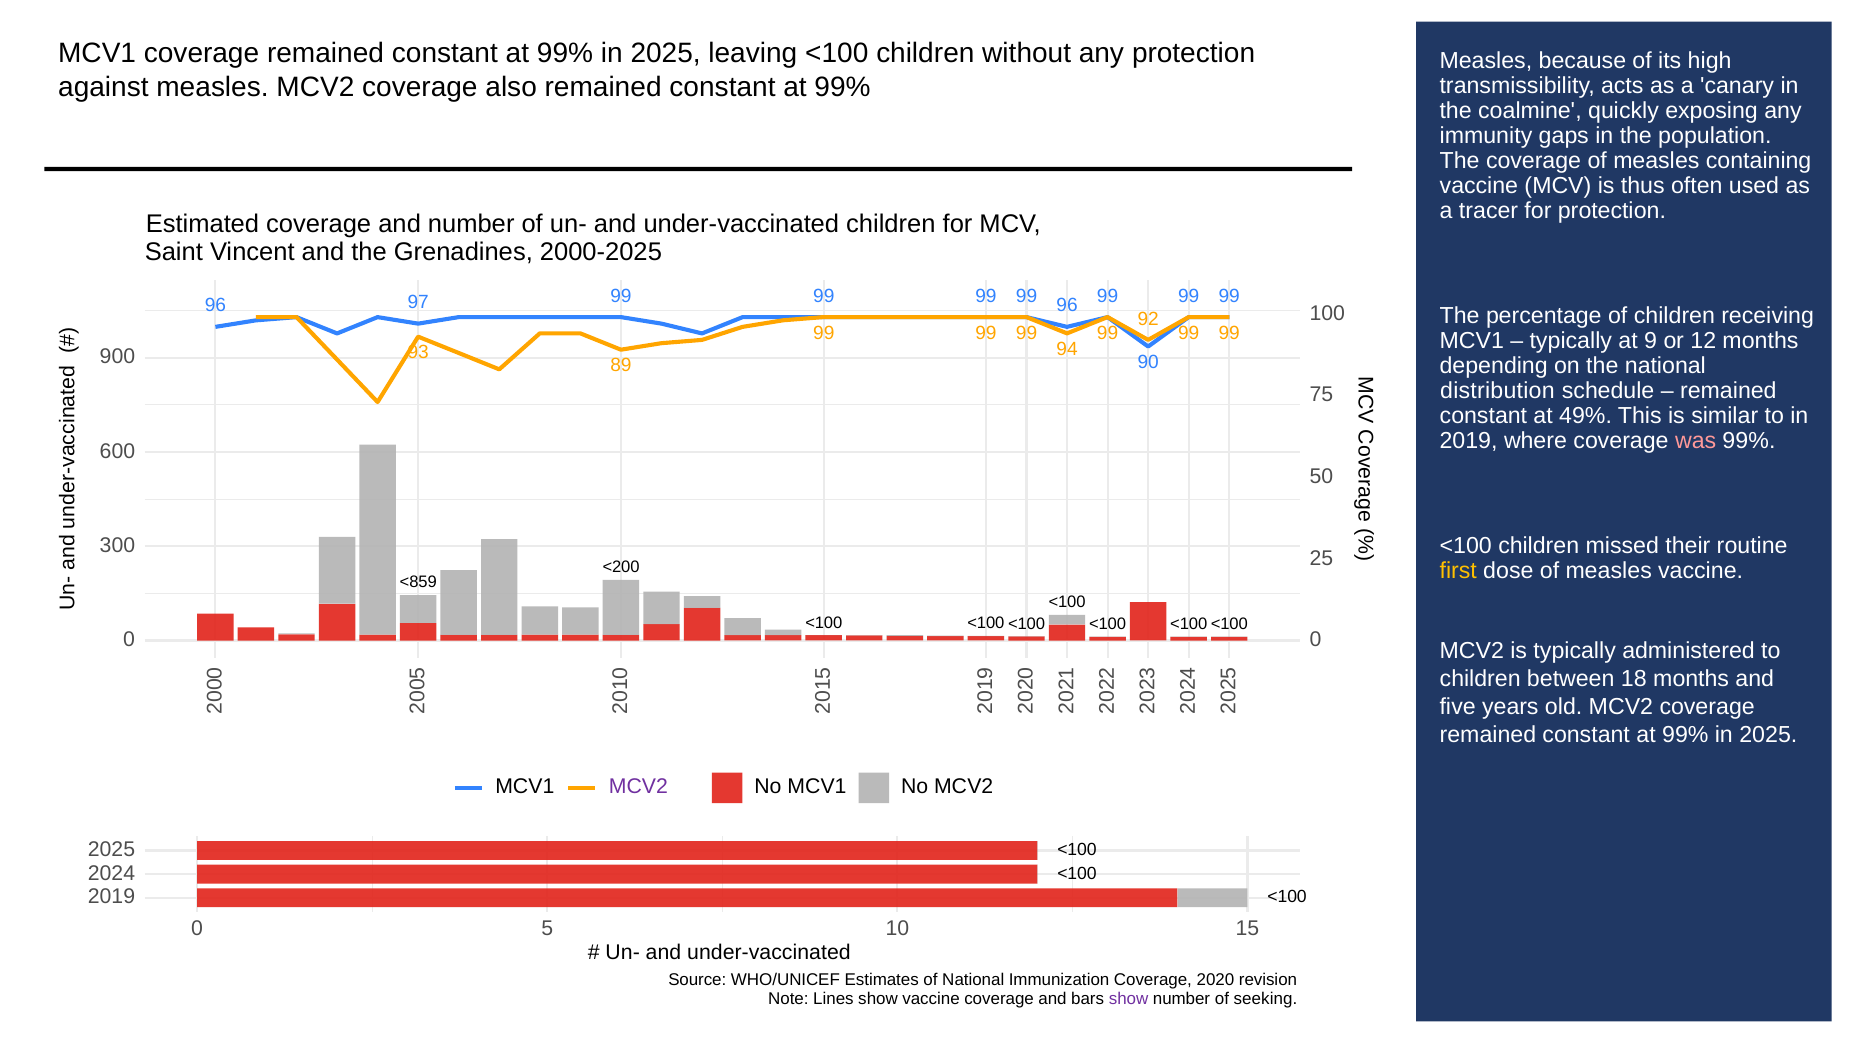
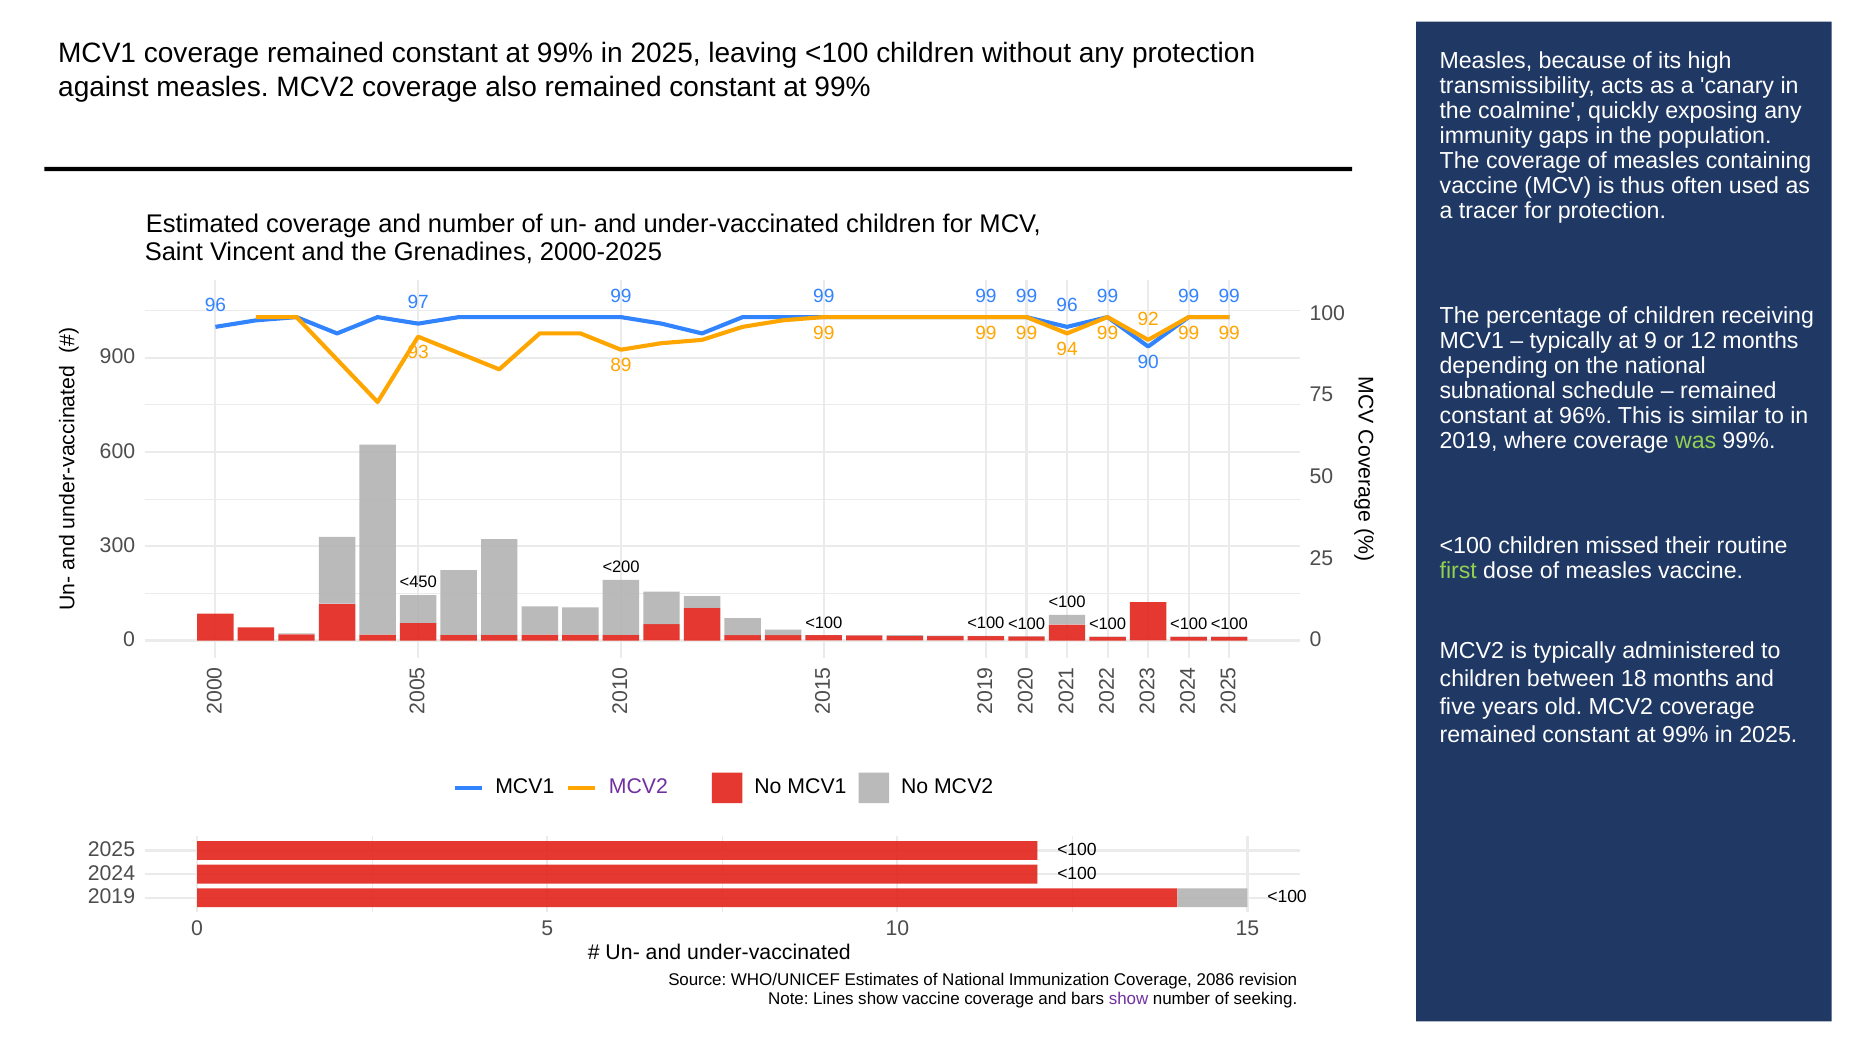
distribution: distribution -> subnational
49%: 49% -> 96%
was colour: pink -> light green
first colour: yellow -> light green
<859: <859 -> <450
2020: 2020 -> 2086
